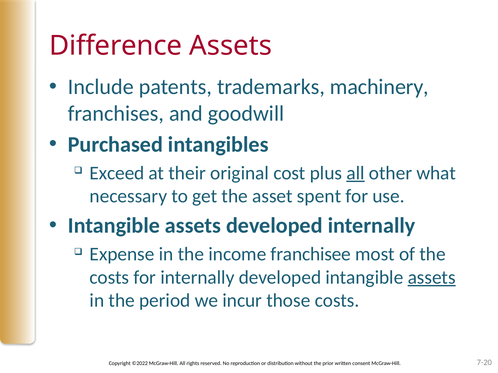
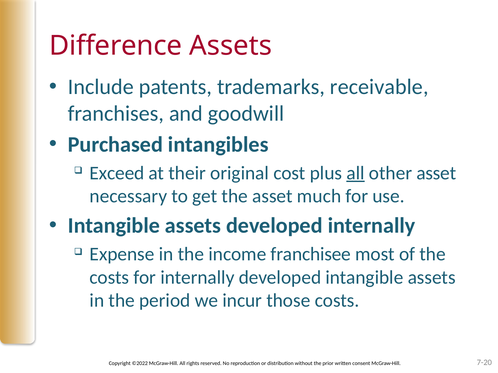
machinery: machinery -> receivable
other what: what -> asset
spent: spent -> much
assets at (432, 278) underline: present -> none
